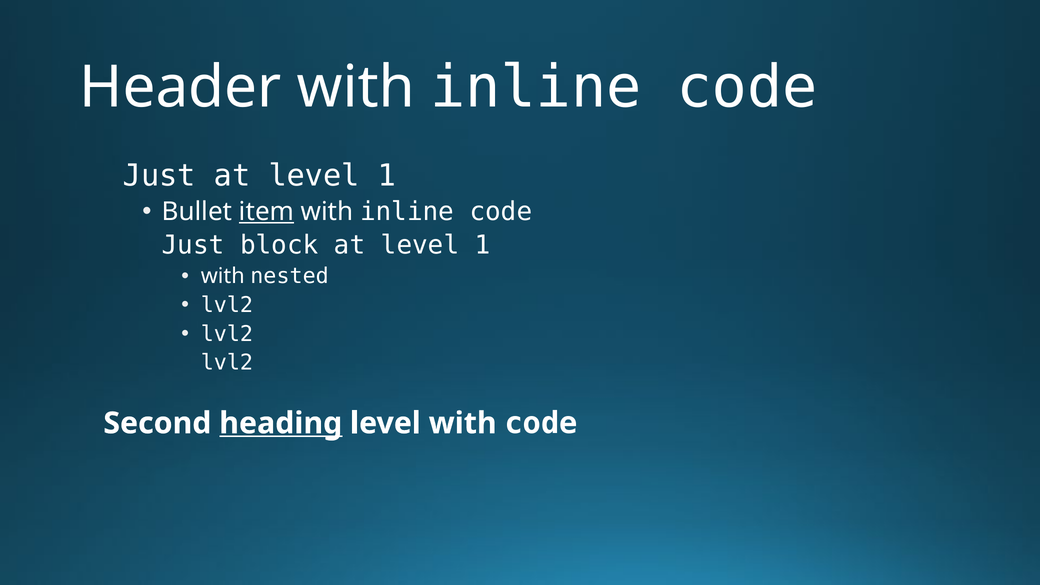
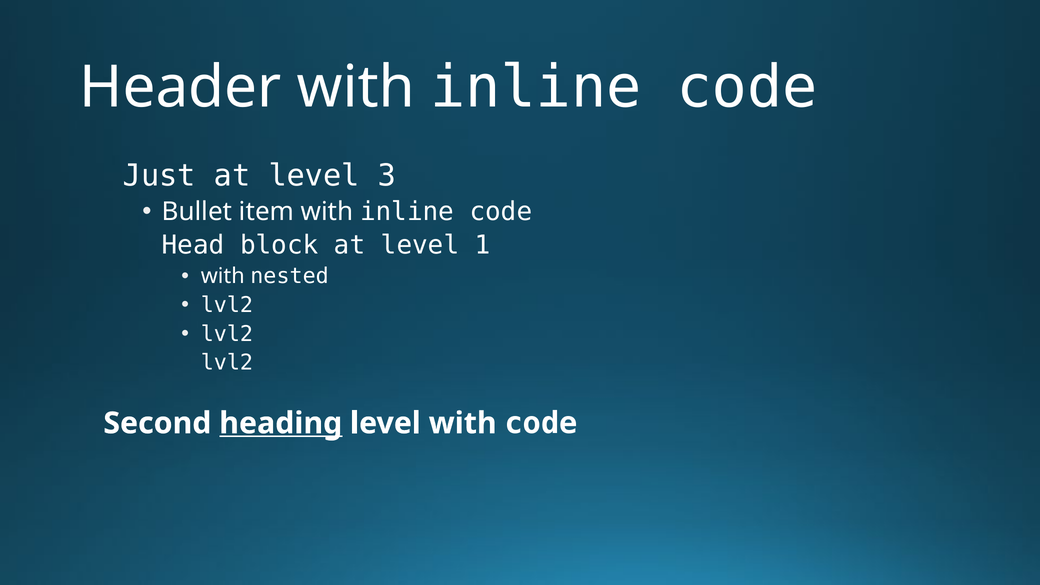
1 at (387, 176): 1 -> 3
item underline: present -> none
Just at (193, 245): Just -> Head
